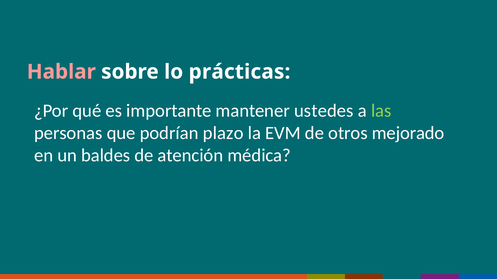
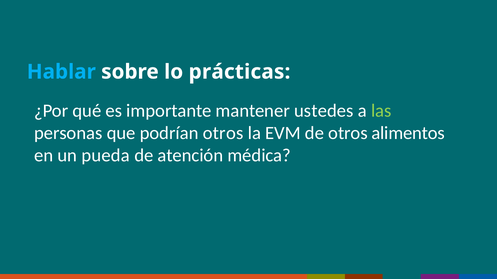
Hablar colour: pink -> light blue
podrían plazo: plazo -> otros
mejorado: mejorado -> alimentos
baldes: baldes -> pueda
